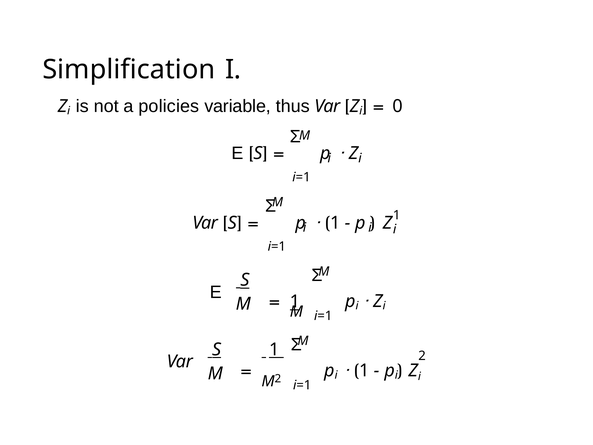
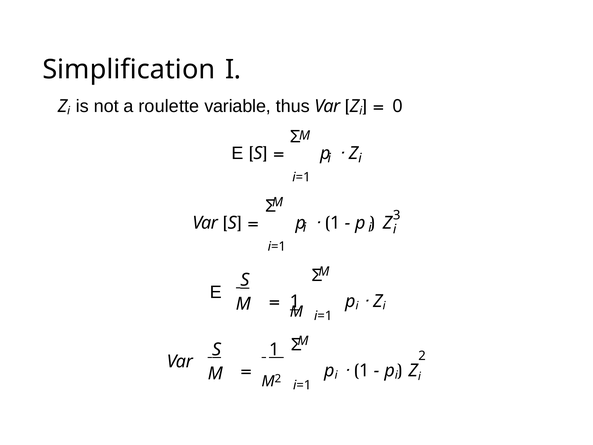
policies: policies -> roulette
Z 1: 1 -> 3
